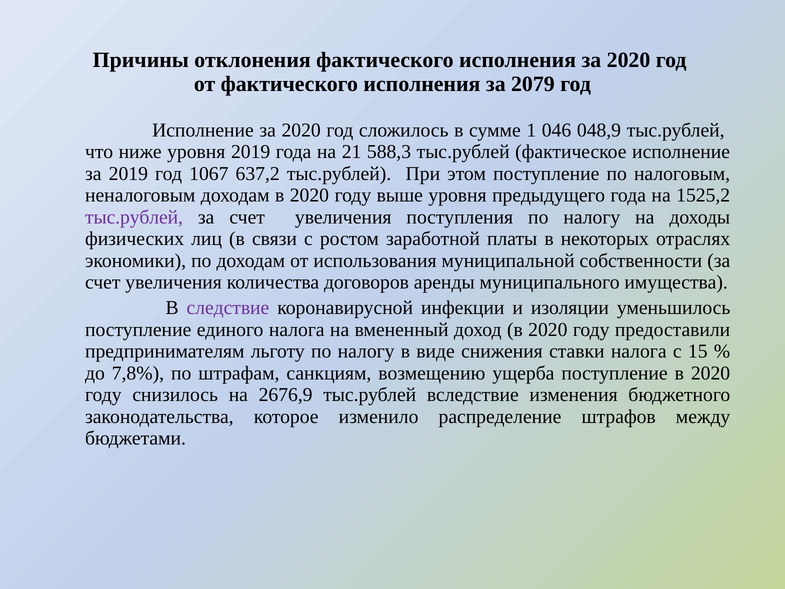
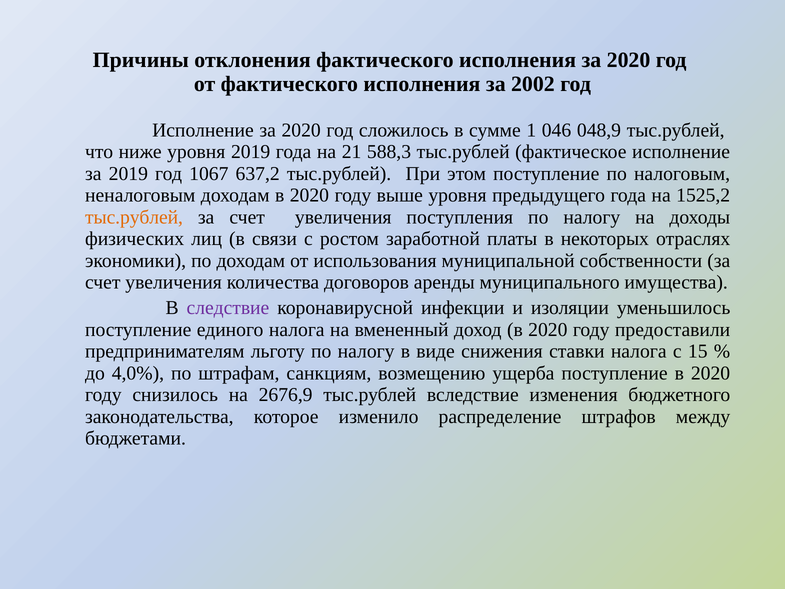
2079: 2079 -> 2002
тыс.рублей at (134, 217) colour: purple -> orange
7,8%: 7,8% -> 4,0%
